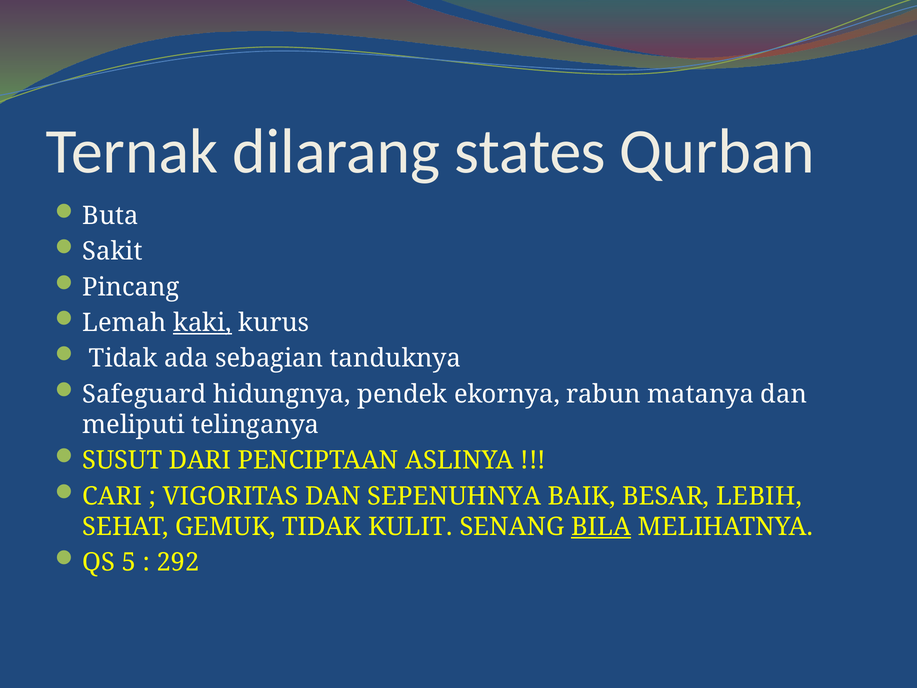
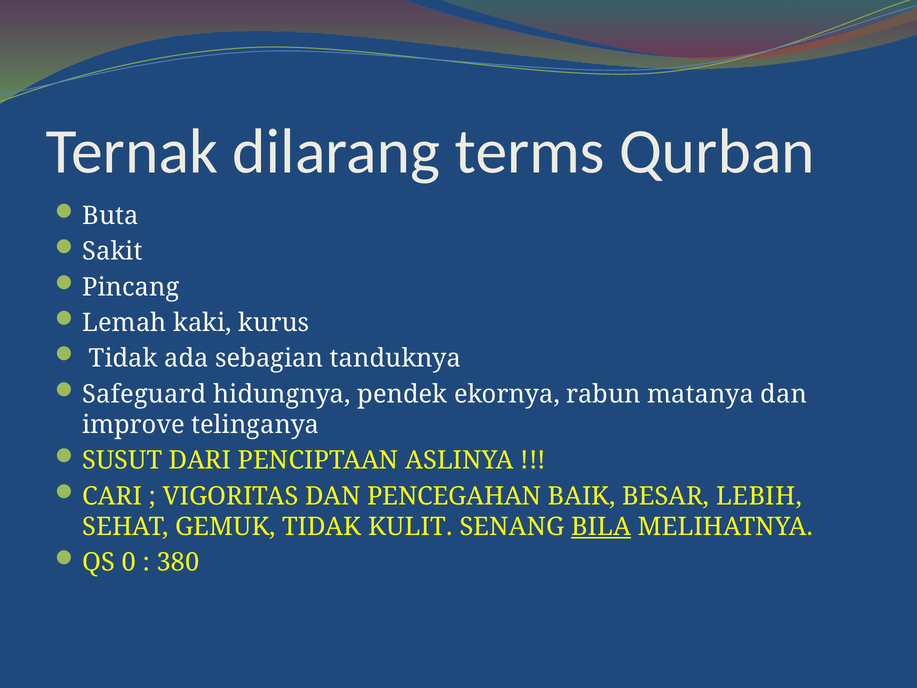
states: states -> terms
kaki underline: present -> none
meliputi: meliputi -> improve
SEPENUHNYA: SEPENUHNYA -> PENCEGAHAN
5: 5 -> 0
292: 292 -> 380
